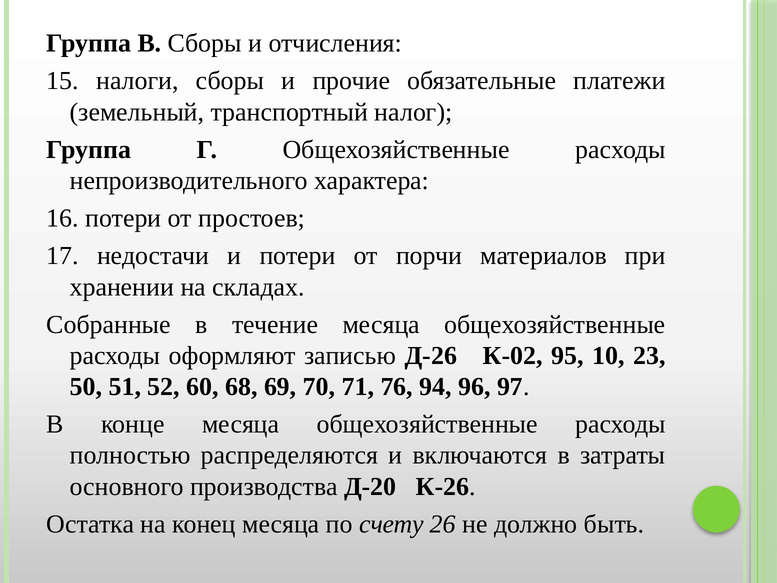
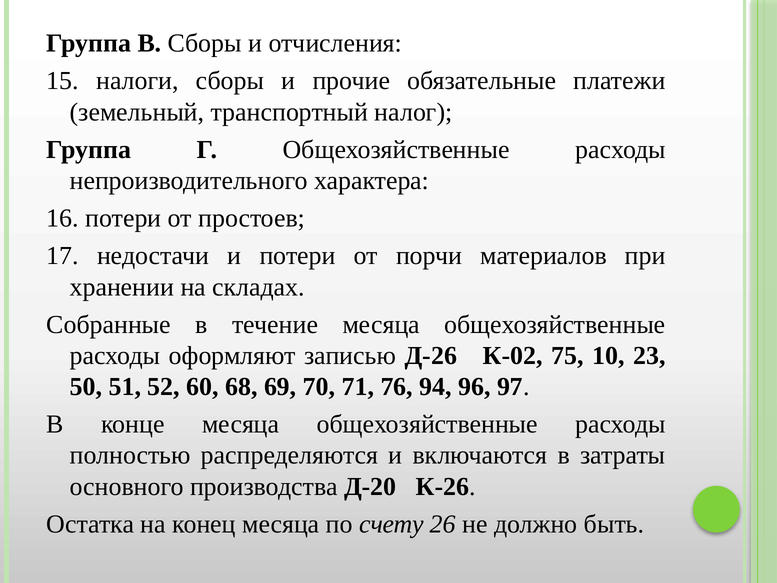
95: 95 -> 75
